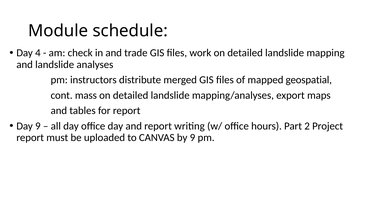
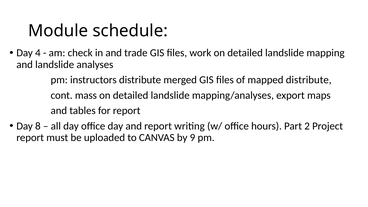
mapped geospatial: geospatial -> distribute
Day 9: 9 -> 8
